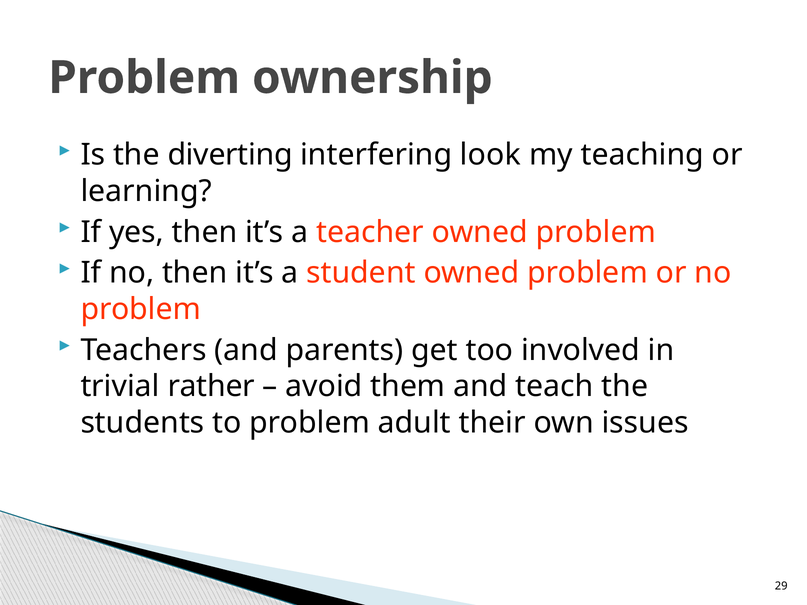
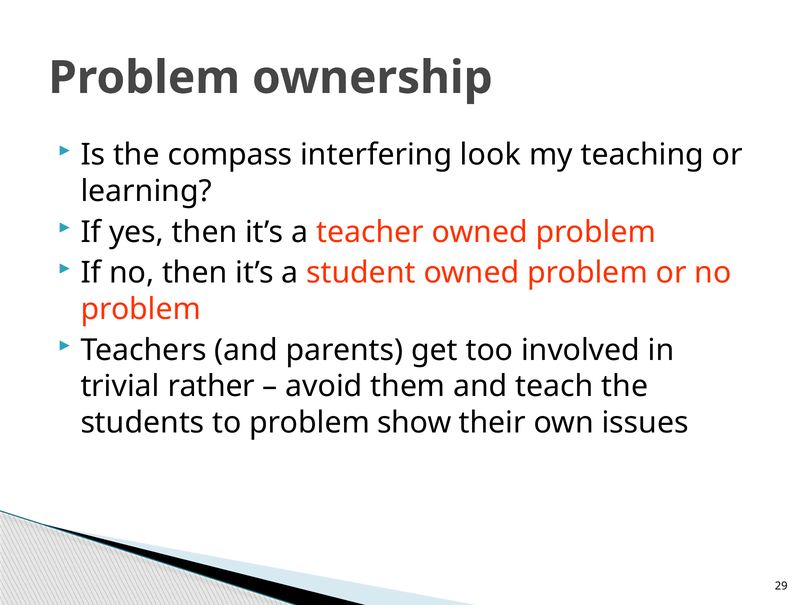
diverting: diverting -> compass
adult: adult -> show
